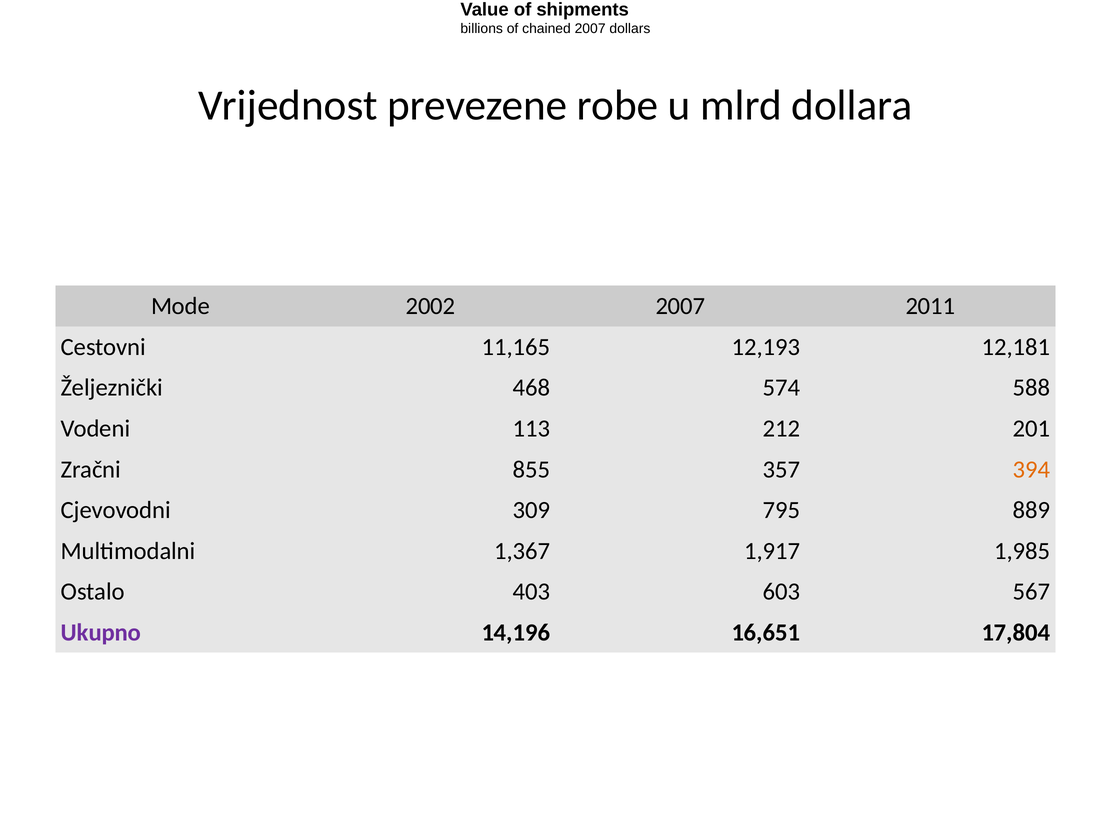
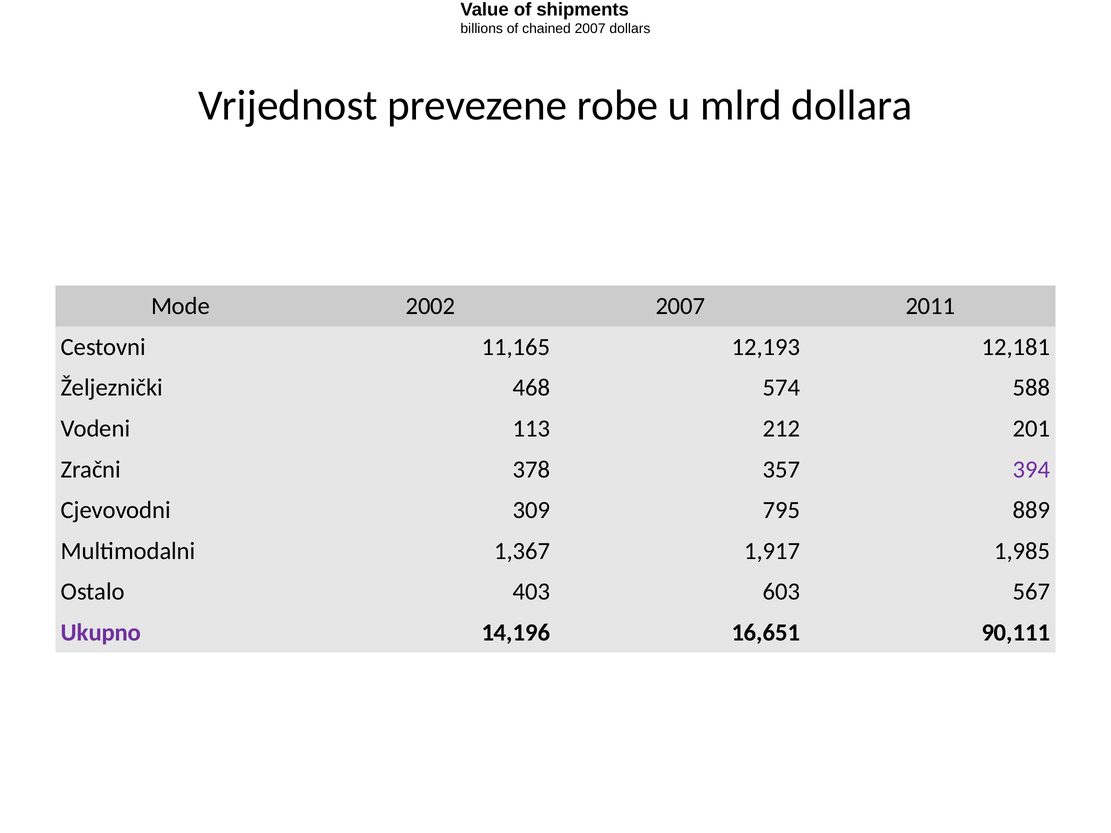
855: 855 -> 378
394 colour: orange -> purple
17,804: 17,804 -> 90,111
